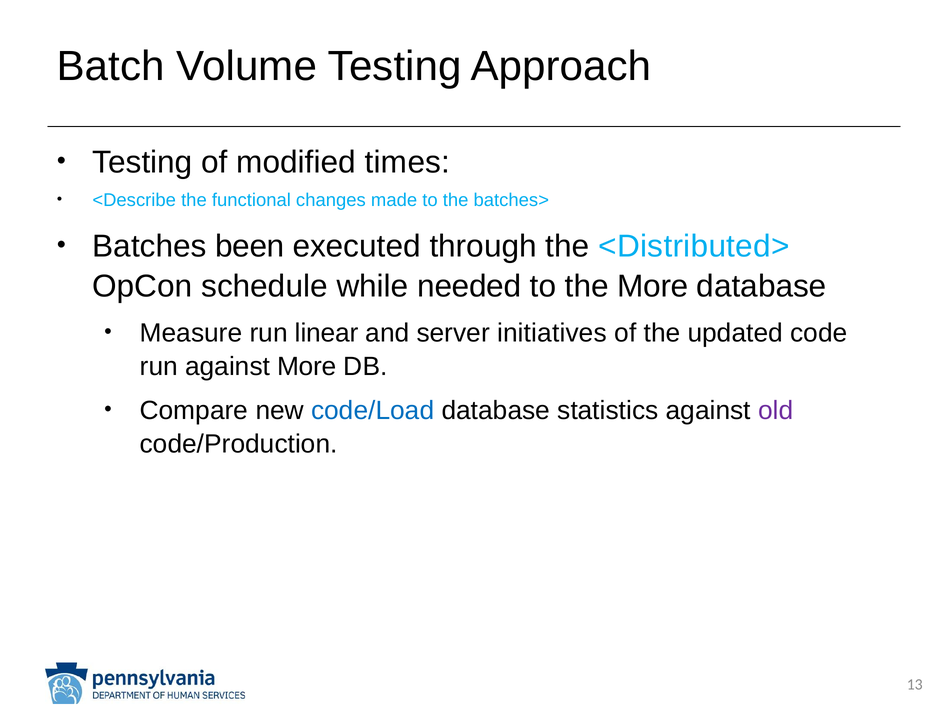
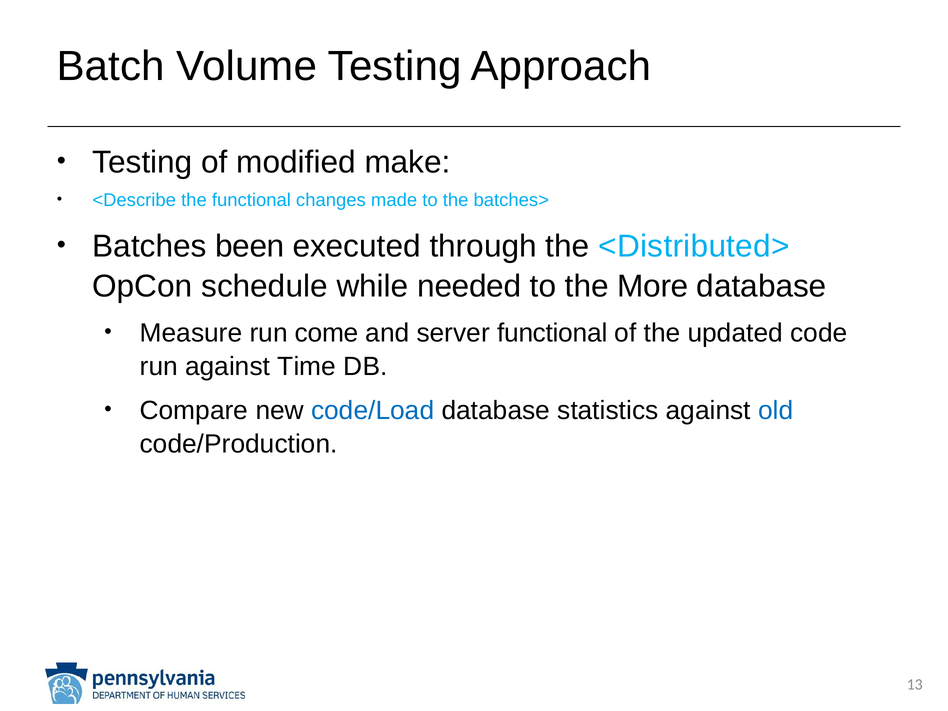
times: times -> make
linear: linear -> come
server initiatives: initiatives -> functional
against More: More -> Time
old colour: purple -> blue
